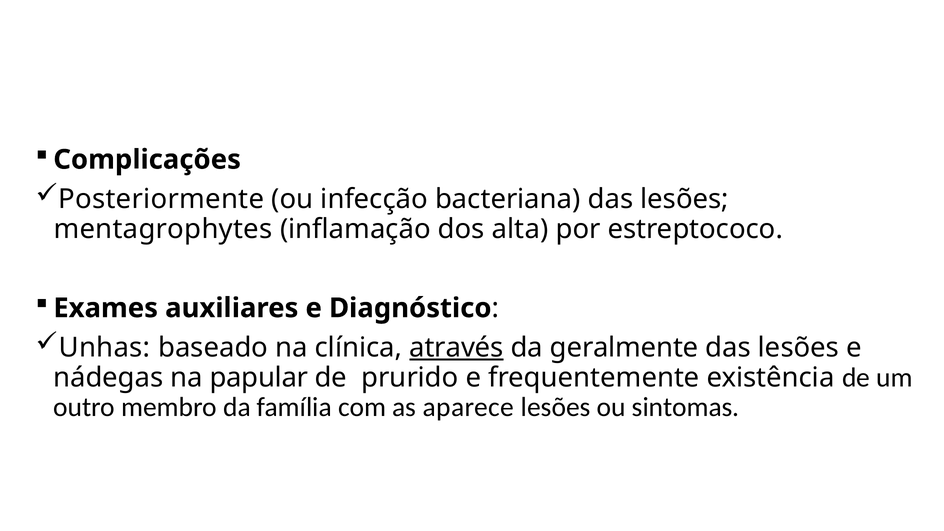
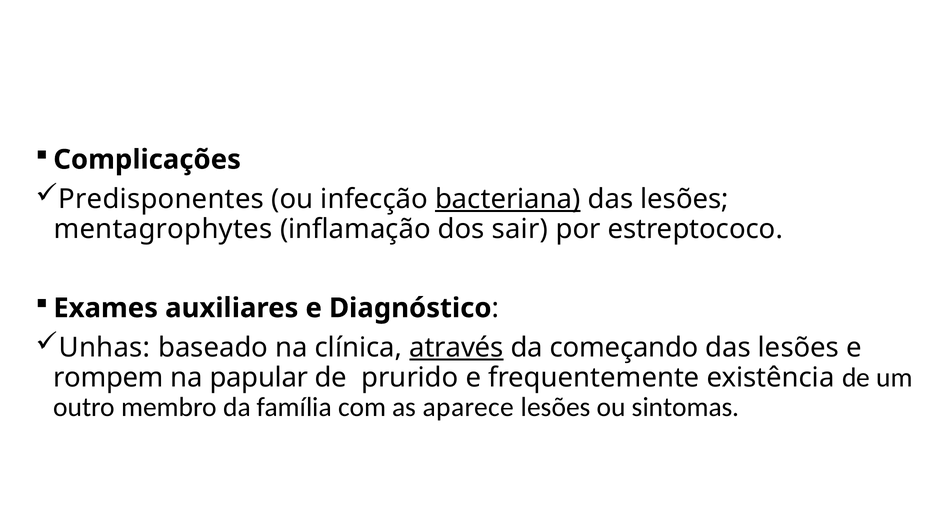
Posteriormente: Posteriormente -> Predisponentes
bacteriana underline: none -> present
alta: alta -> sair
geralmente: geralmente -> começando
nádegas: nádegas -> rompem
